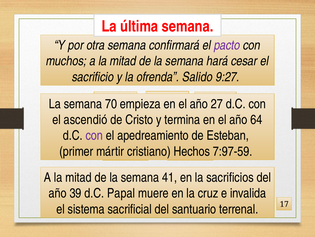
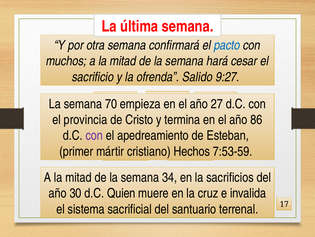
pacto colour: purple -> blue
ascendió: ascendió -> provincia
64: 64 -> 86
7:97-59: 7:97-59 -> 7:53-59
semana 41: 41 -> 34
39: 39 -> 30
Papal: Papal -> Quien
